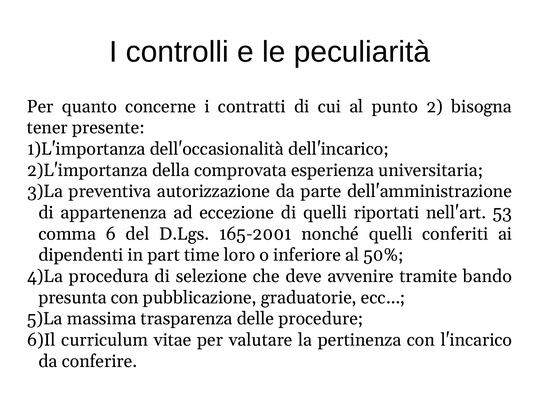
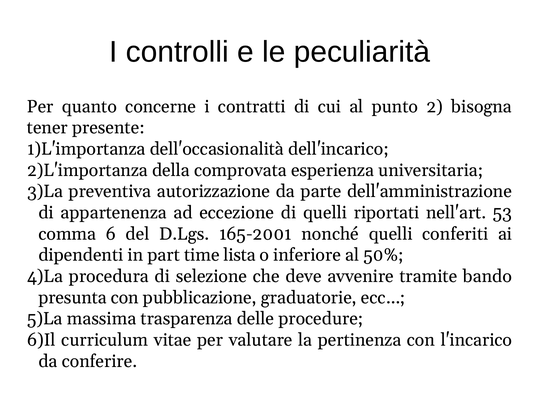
loro: loro -> lista
